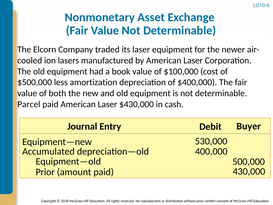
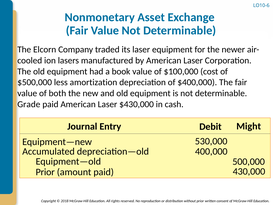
Parcel: Parcel -> Grade
Buyer: Buyer -> Might
